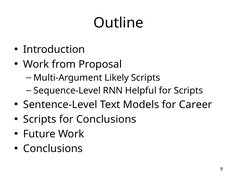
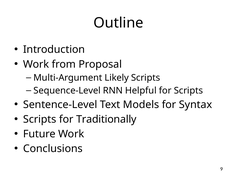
Career: Career -> Syntax
for Conclusions: Conclusions -> Traditionally
